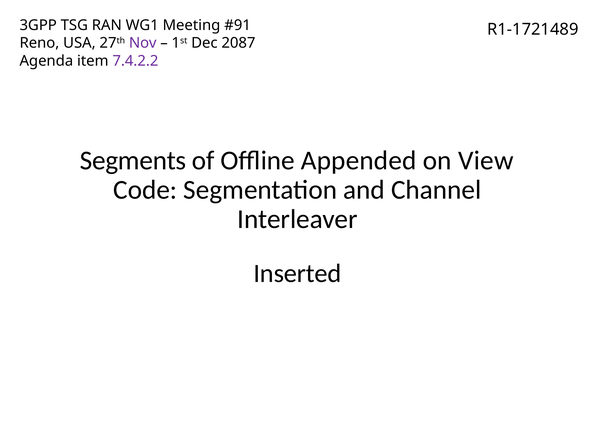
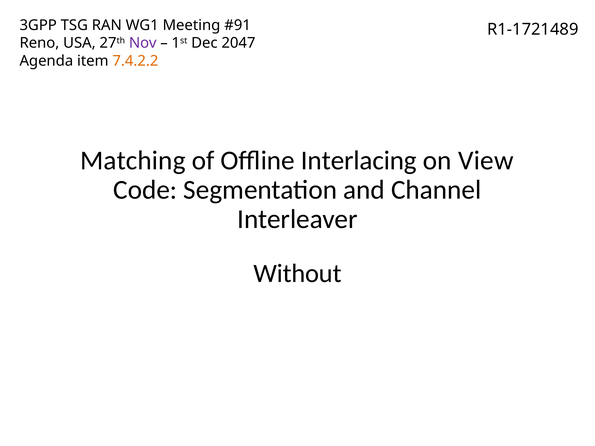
2087: 2087 -> 2047
7.4.2.2 colour: purple -> orange
Segments: Segments -> Matching
Appended: Appended -> Interlacing
Inserted: Inserted -> Without
